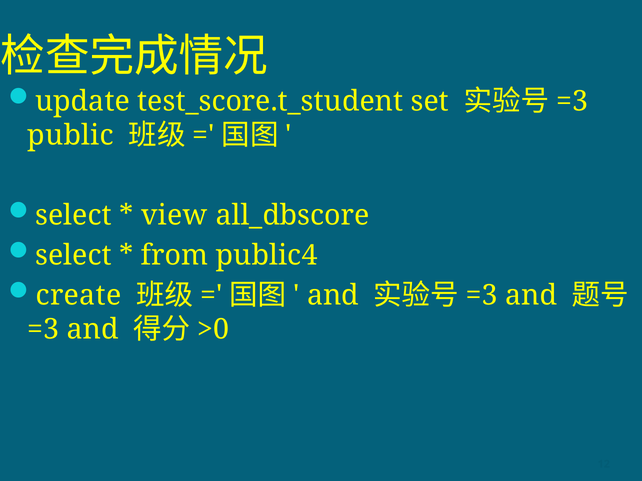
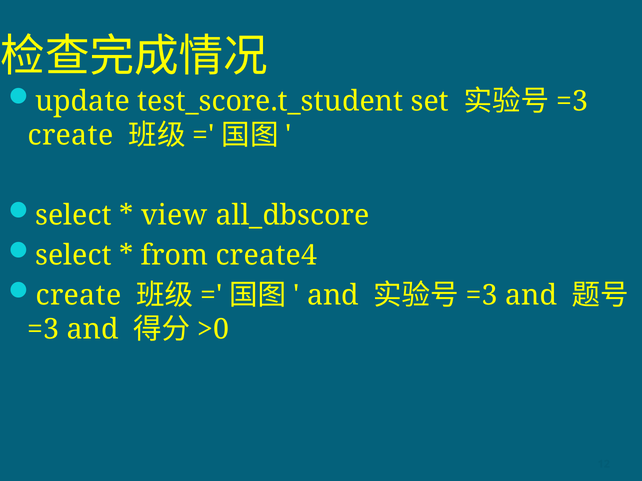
public at (71, 136): public -> create
public4: public4 -> create4
